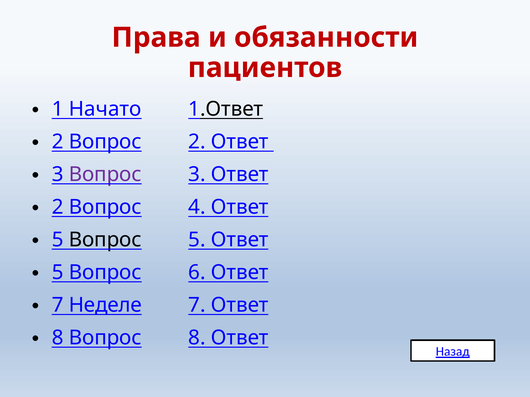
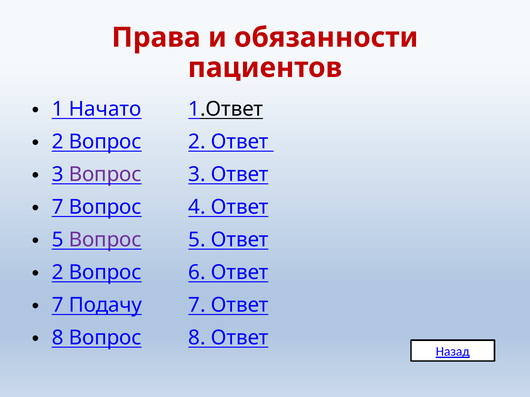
2 at (58, 207): 2 -> 7
Вопрос at (105, 240) colour: black -> purple
5 at (58, 273): 5 -> 2
Неделе: Неделе -> Подачу
